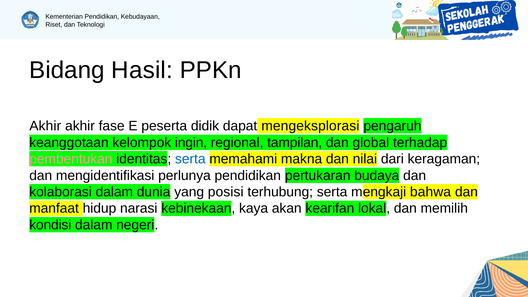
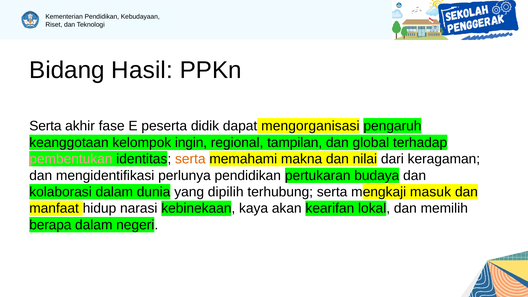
Akhir at (45, 126): Akhir -> Serta
mengeksplorasi: mengeksplorasi -> mengorganisasi
serta at (190, 159) colour: blue -> orange
posisi: posisi -> dipilih
bahwa: bahwa -> masuk
kondisi: kondisi -> berapa
